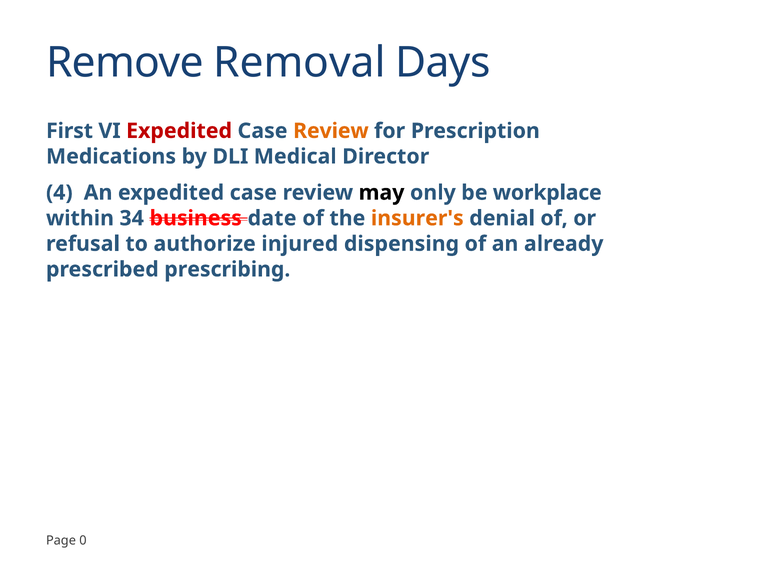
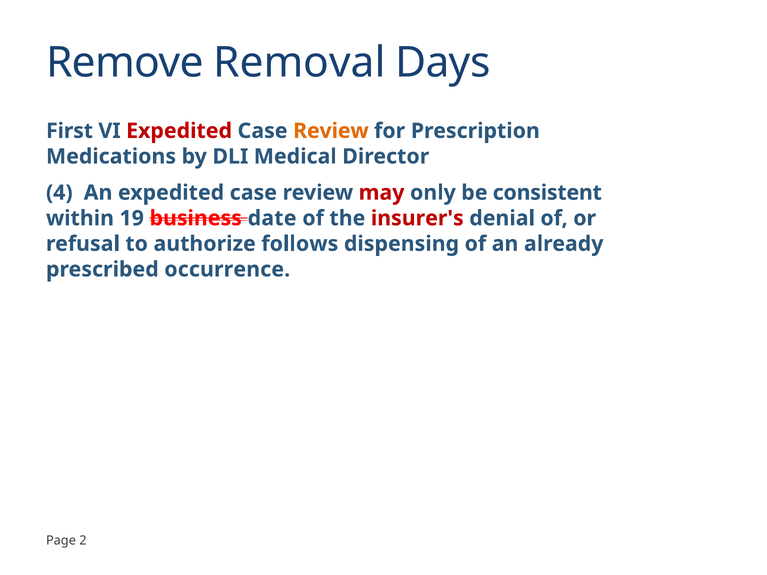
may colour: black -> red
workplace: workplace -> consistent
34: 34 -> 19
insurer's colour: orange -> red
injured: injured -> follows
prescribing: prescribing -> occurrence
0: 0 -> 2
